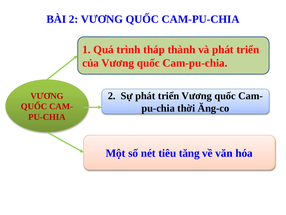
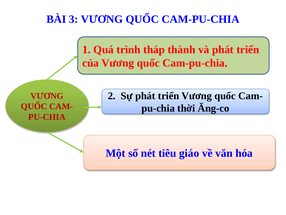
BÀI 2: 2 -> 3
tăng: tăng -> giáo
